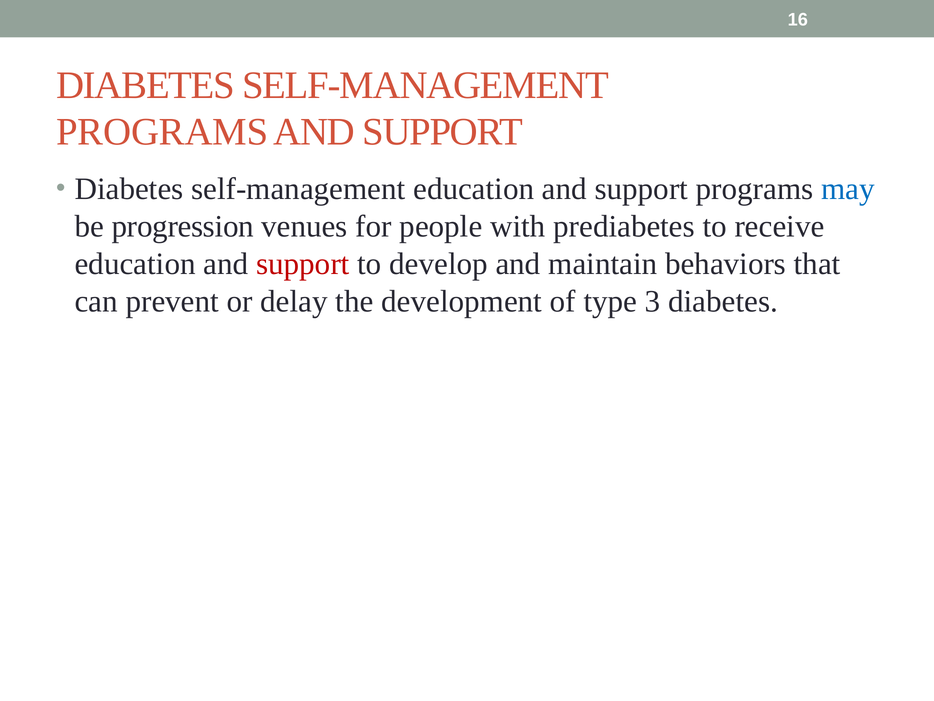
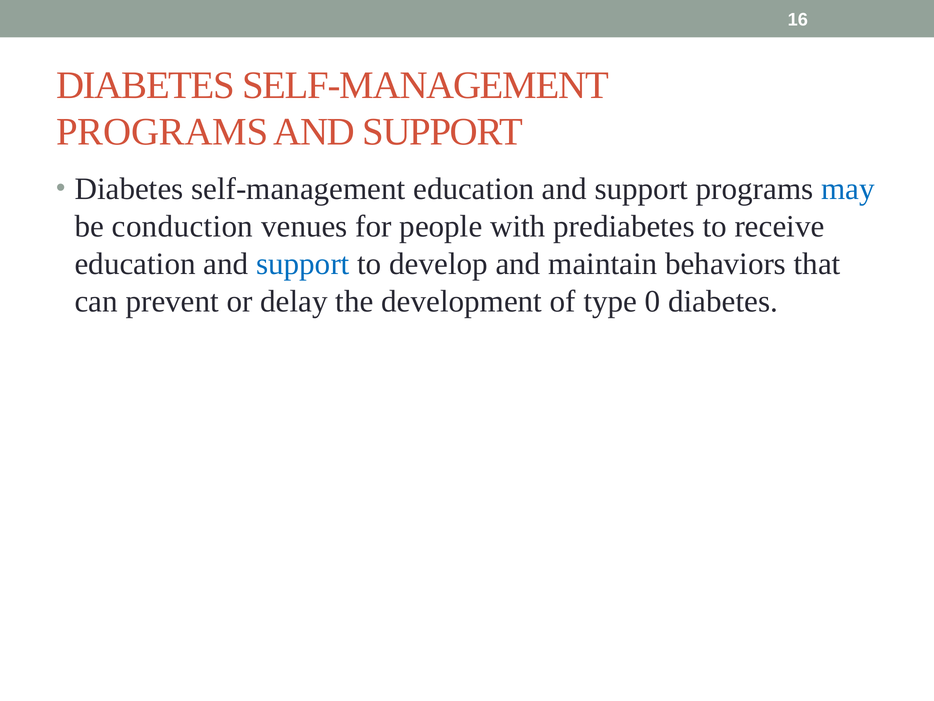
progression: progression -> conduction
support at (303, 264) colour: red -> blue
3: 3 -> 0
